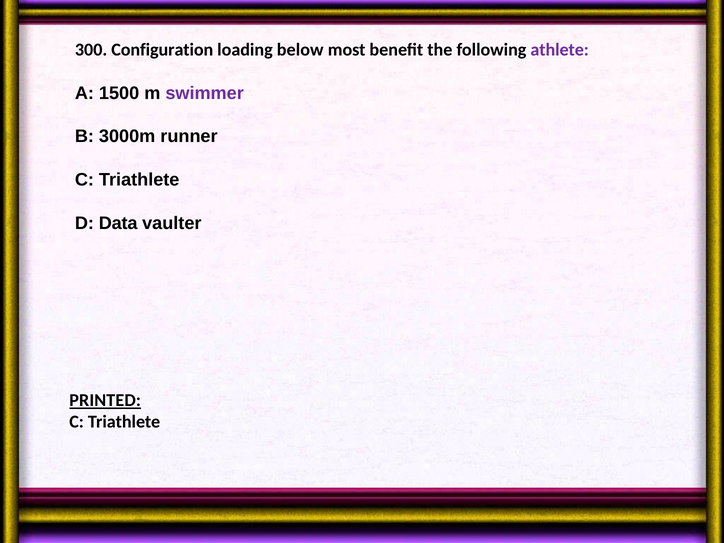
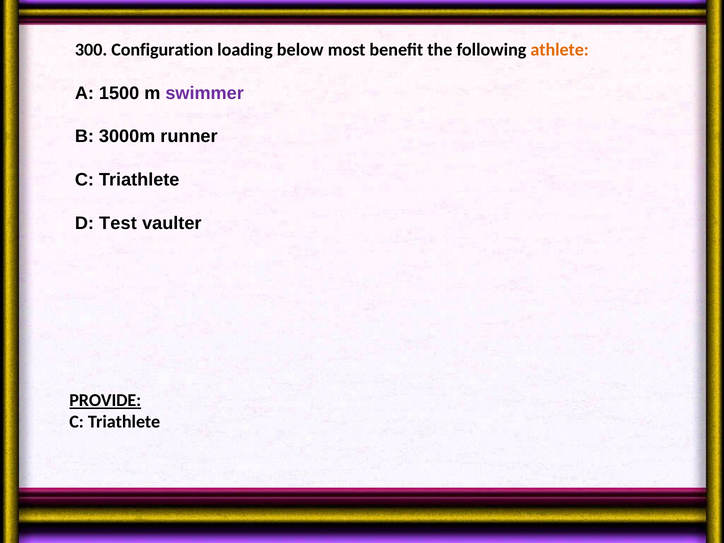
athlete colour: purple -> orange
Data: Data -> Test
PRINTED: PRINTED -> PROVIDE
